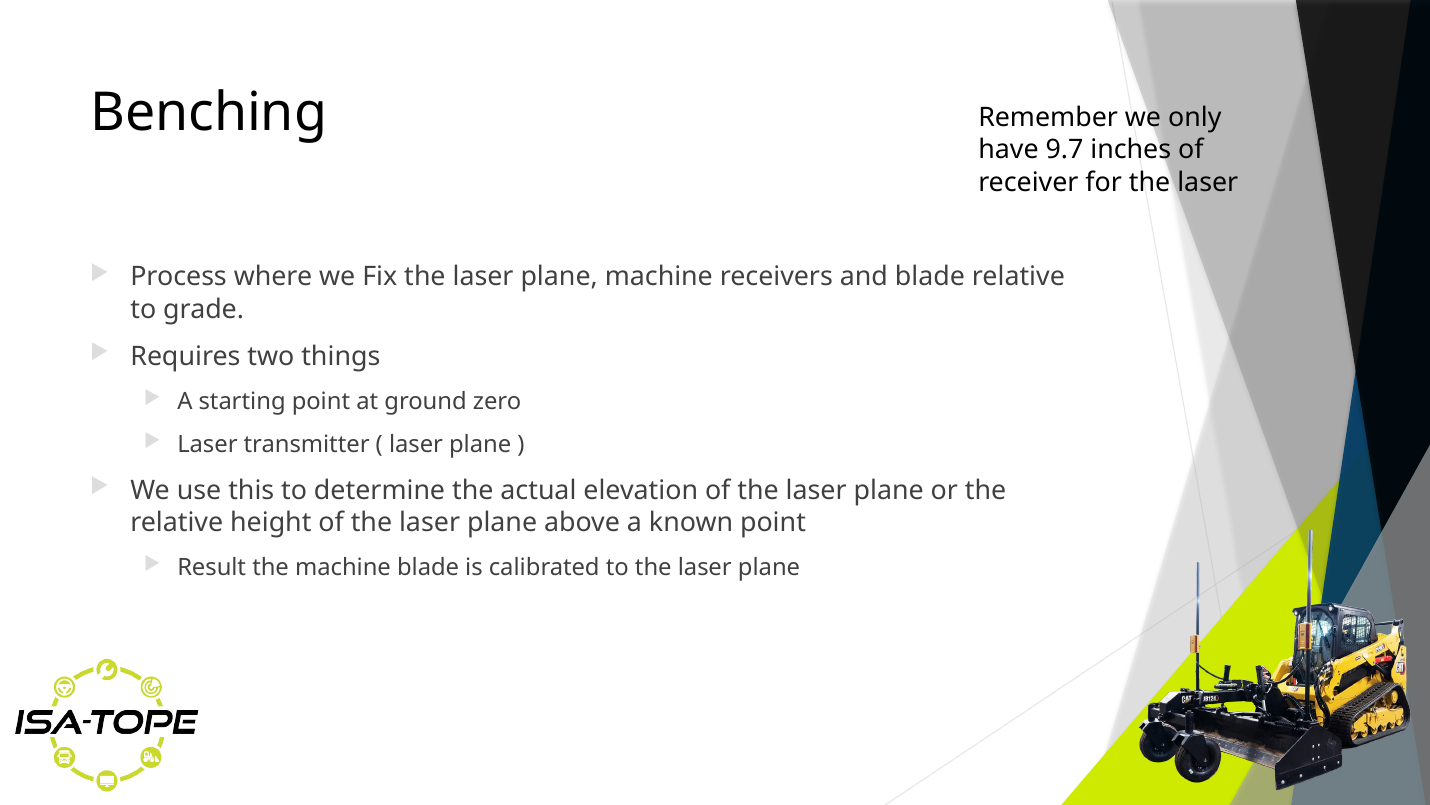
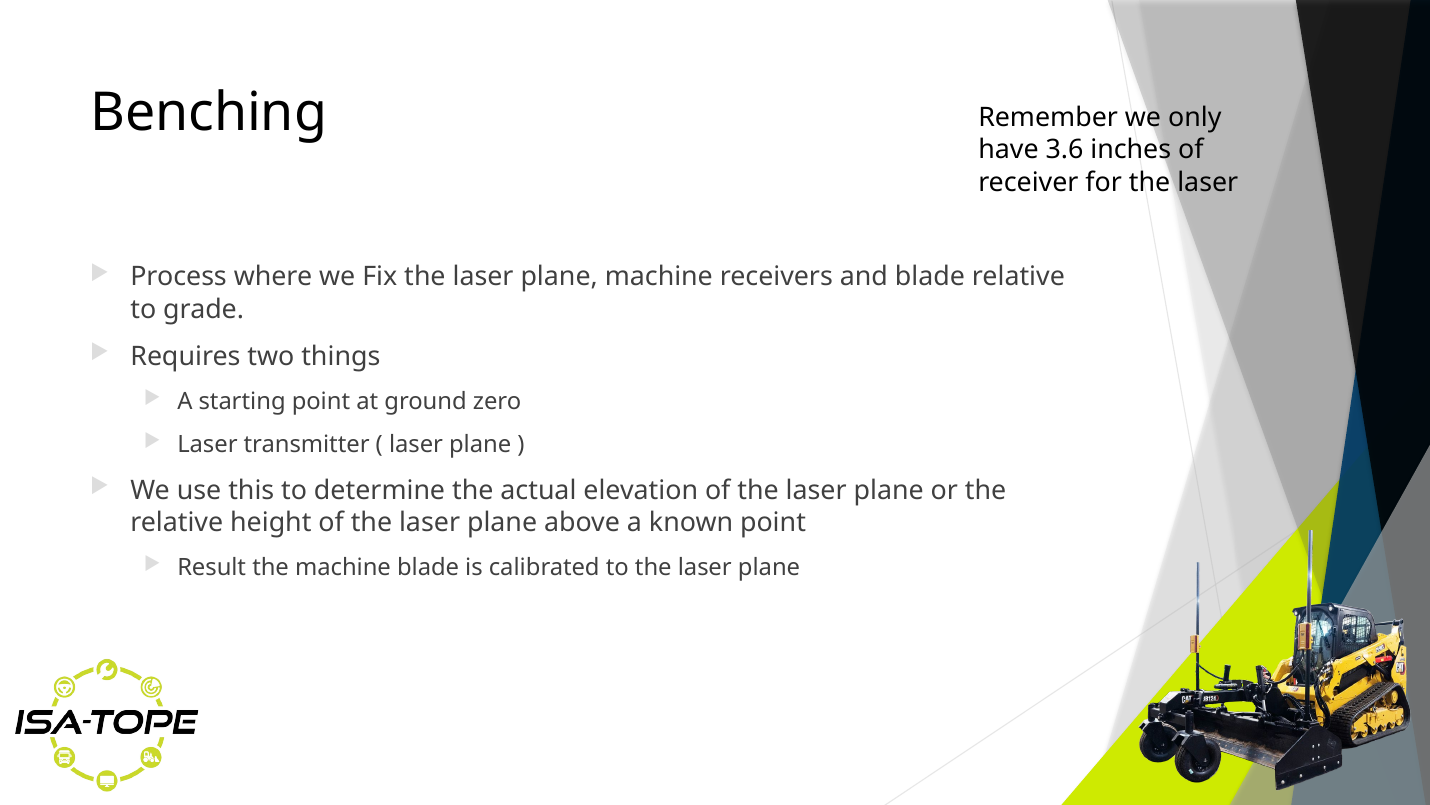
9.7: 9.7 -> 3.6
